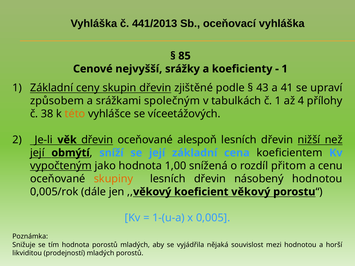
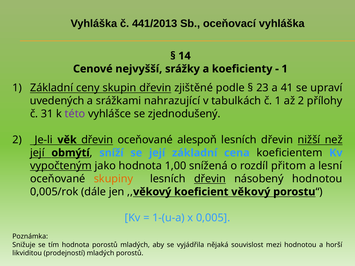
85: 85 -> 14
43: 43 -> 23
způsobem: způsobem -> uvedených
společným: společným -> nahrazující
až 4: 4 -> 2
38: 38 -> 31
této colour: orange -> purple
víceetážových: víceetážových -> zjednodušený
cenu: cenu -> lesní
dřevin at (210, 179) underline: none -> present
